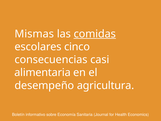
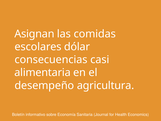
Mismas: Mismas -> Asignan
comidas underline: present -> none
cinco: cinco -> dólar
